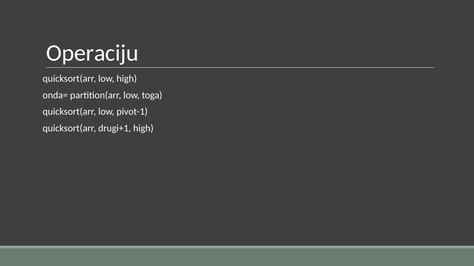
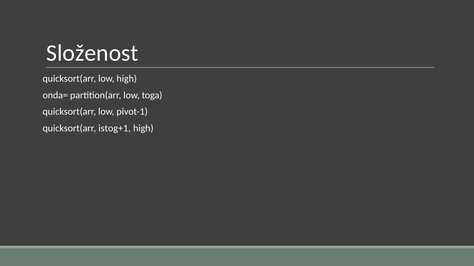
Operaciju: Operaciju -> Složenost
drugi+1: drugi+1 -> istog+1
